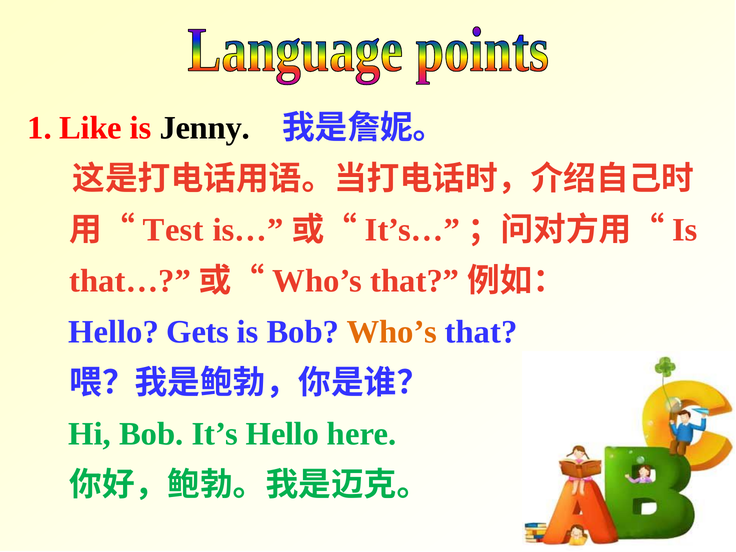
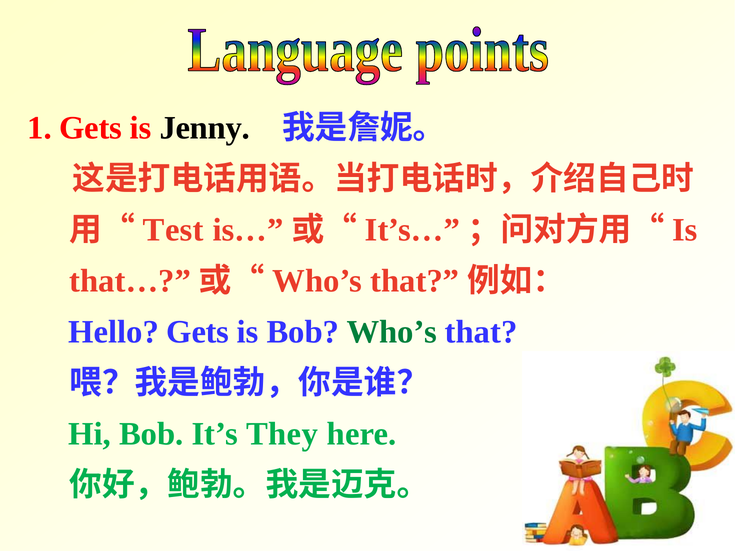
1 Like: Like -> Gets
Who’s at (392, 332) colour: orange -> green
It’s Hello: Hello -> They
